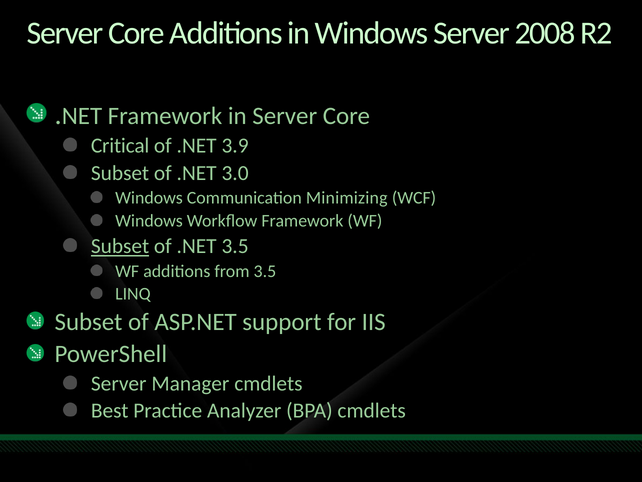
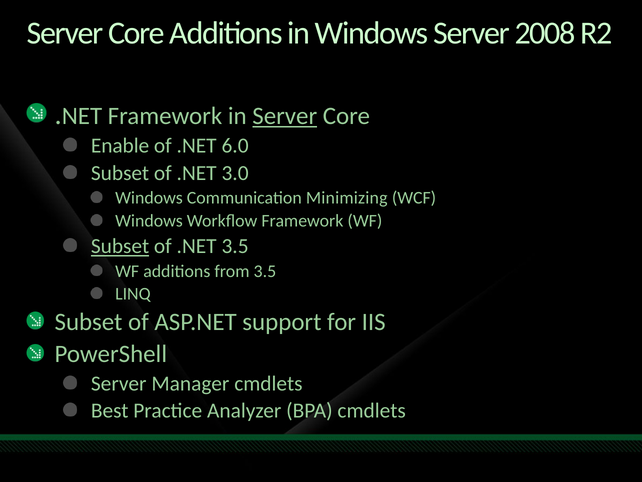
Server at (285, 116) underline: none -> present
Critical: Critical -> Enable
3.9: 3.9 -> 6.0
